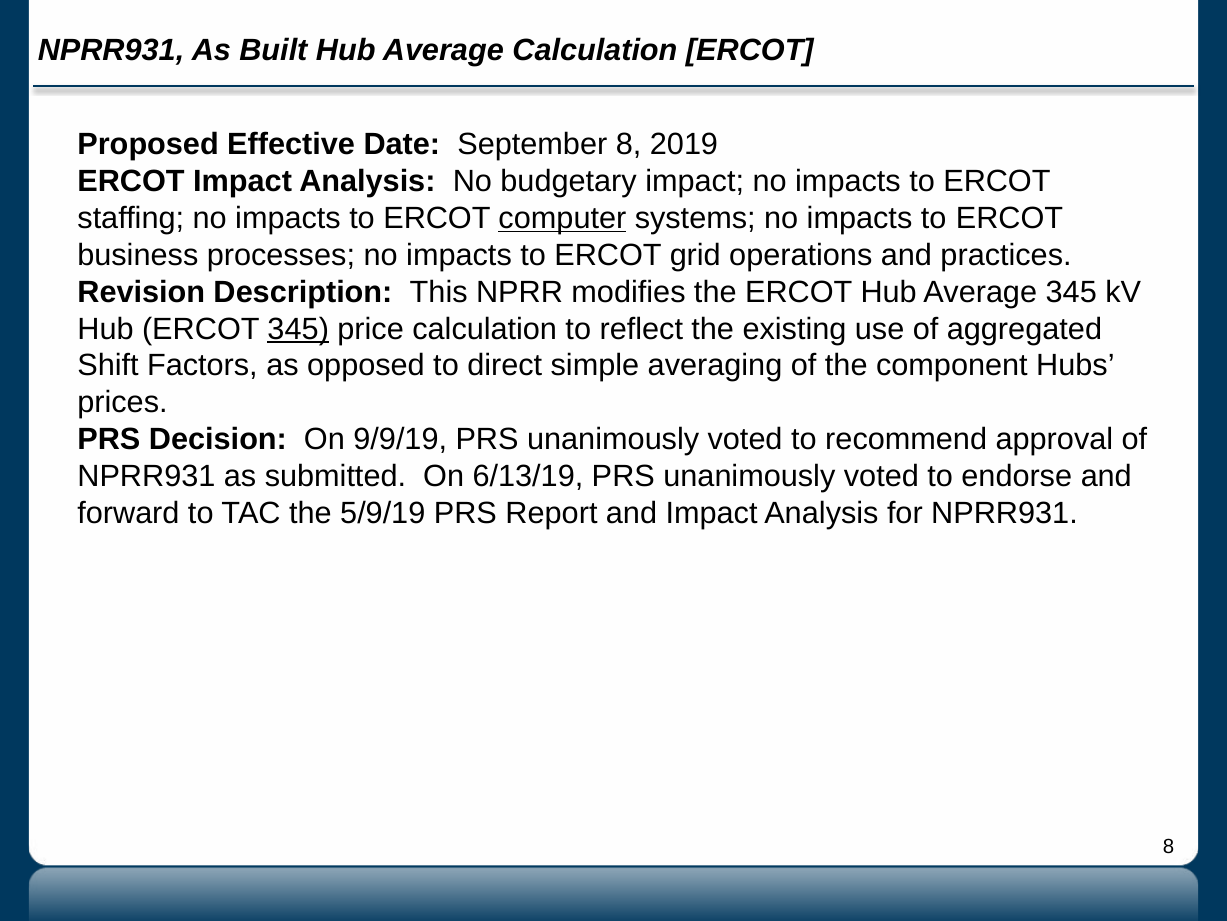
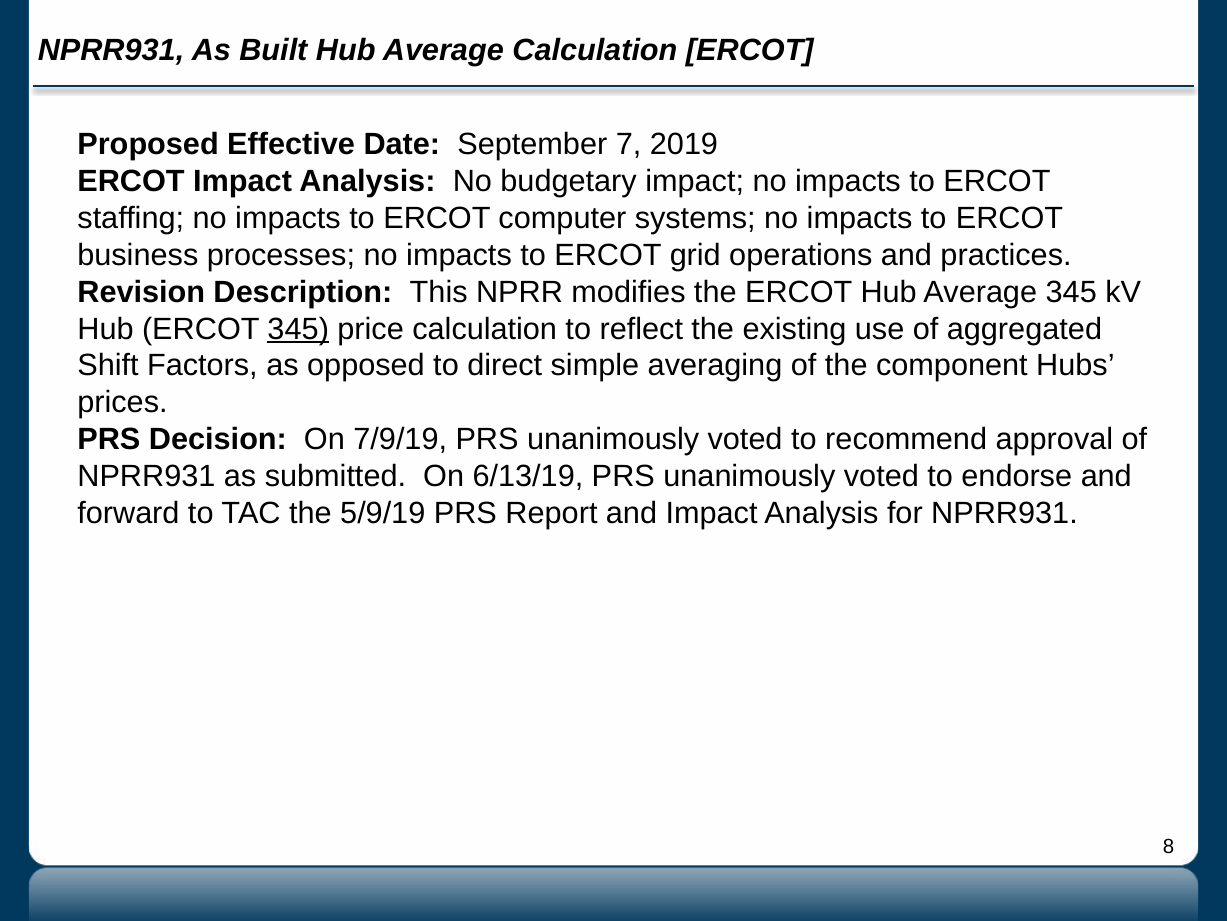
September 8: 8 -> 7
computer underline: present -> none
9/9/19: 9/9/19 -> 7/9/19
